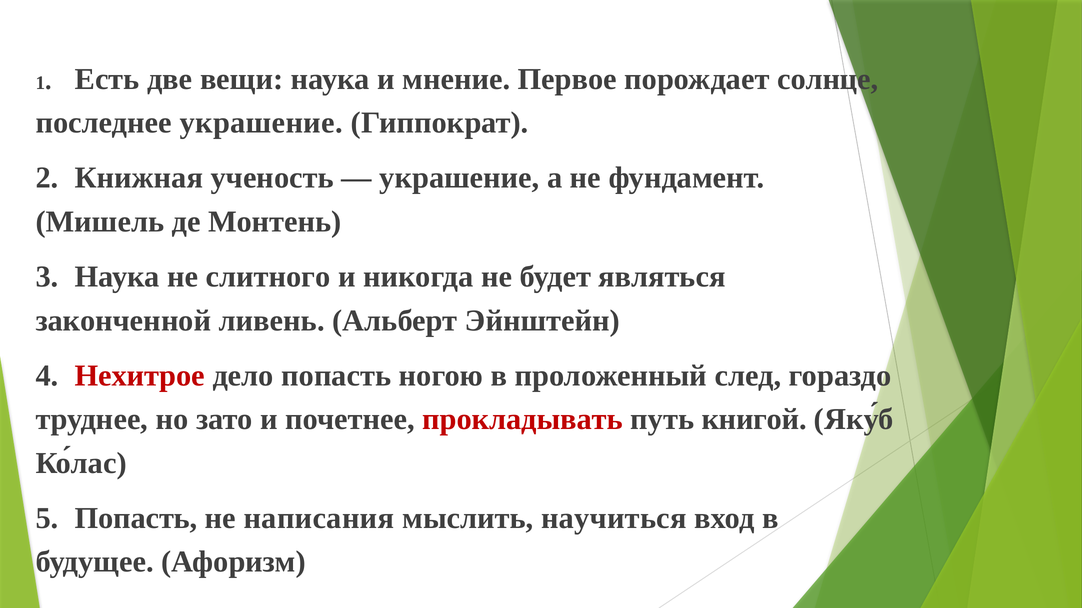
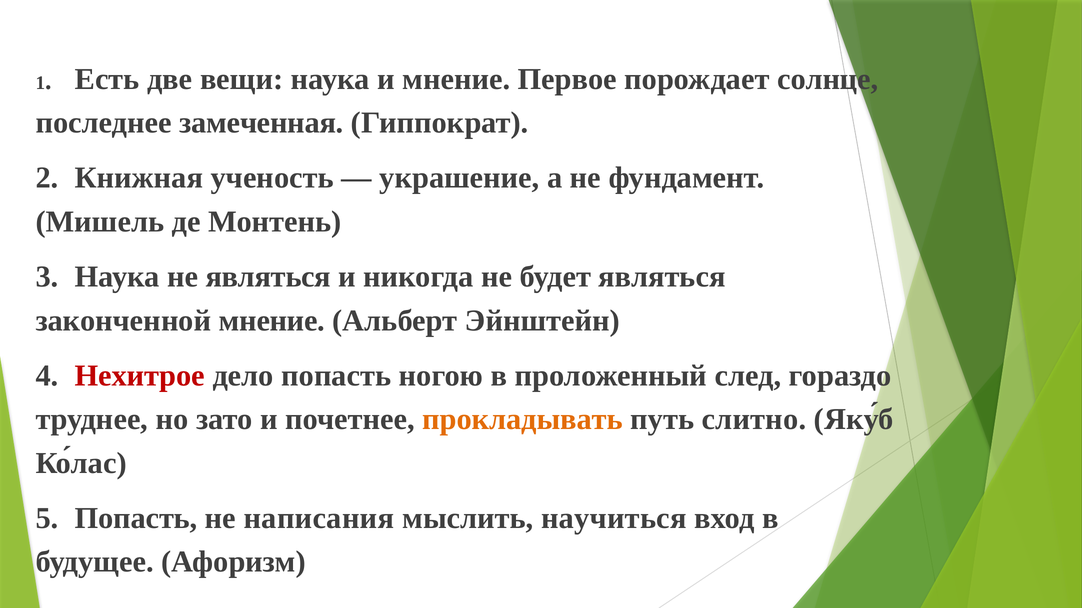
последнее украшение: украшение -> замеченная
не слитного: слитного -> являться
законченной ливень: ливень -> мнение
прокладывать colour: red -> orange
книгой: книгой -> слитно
